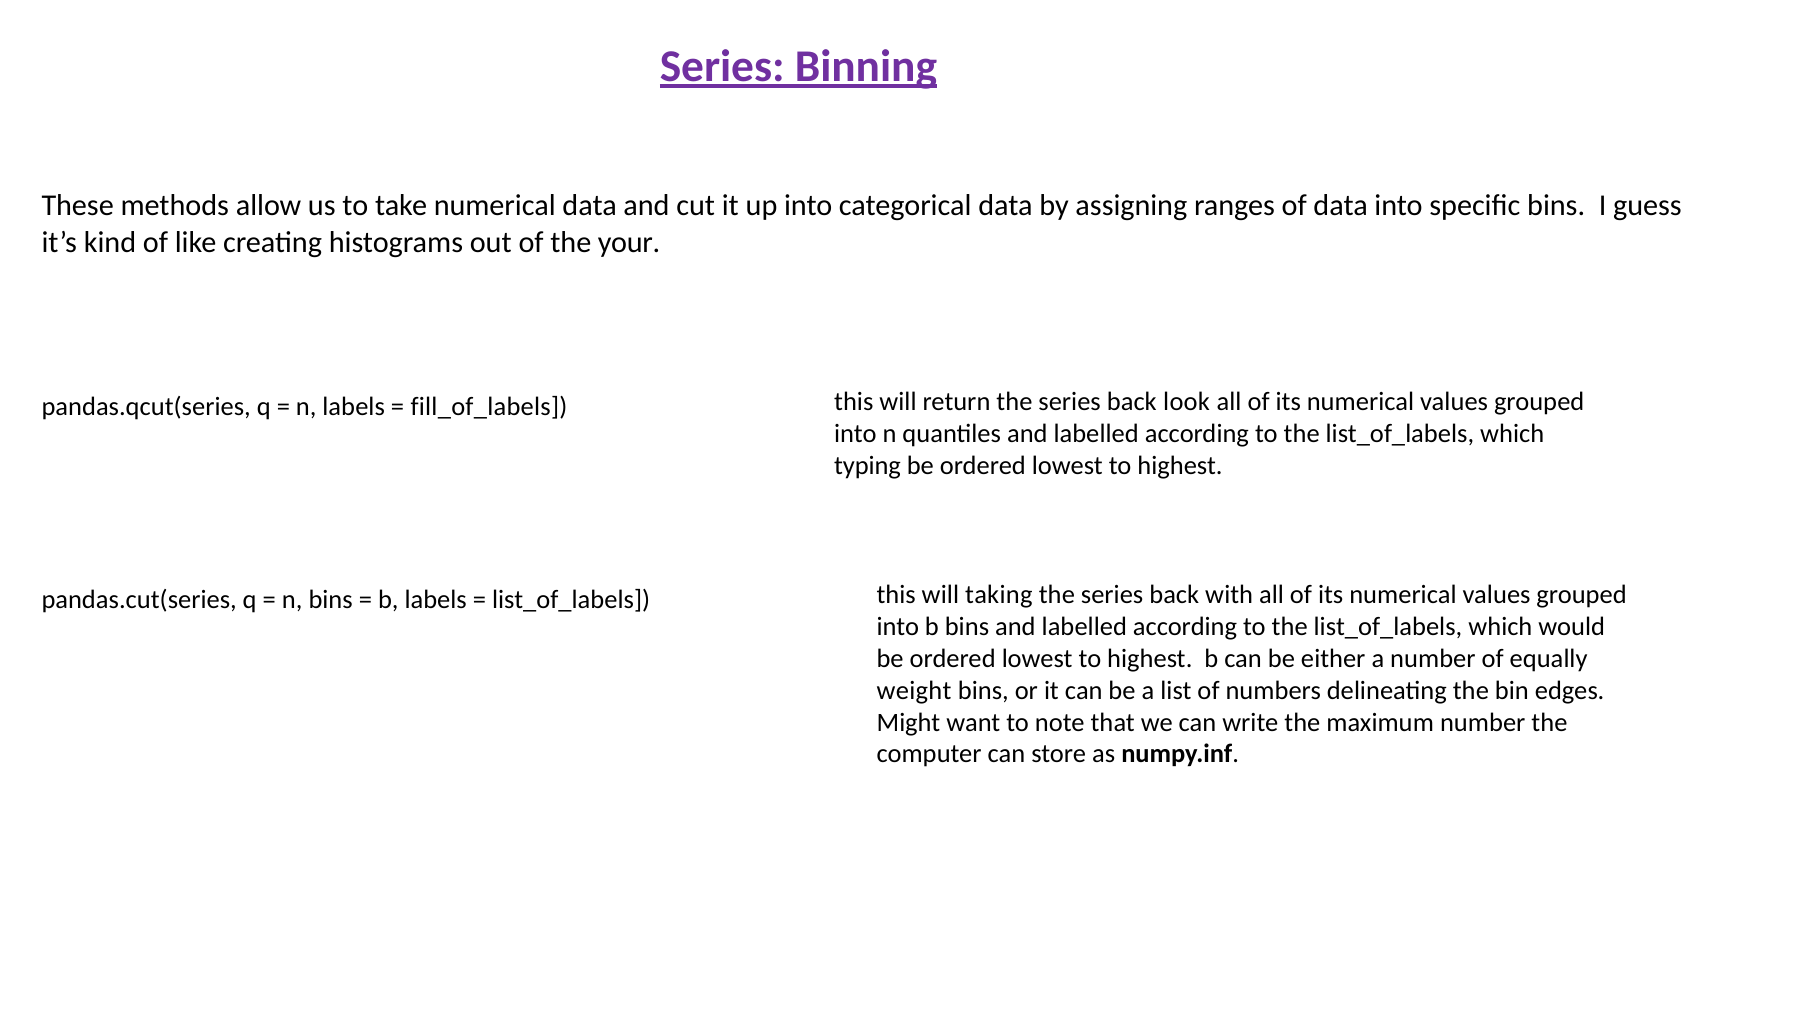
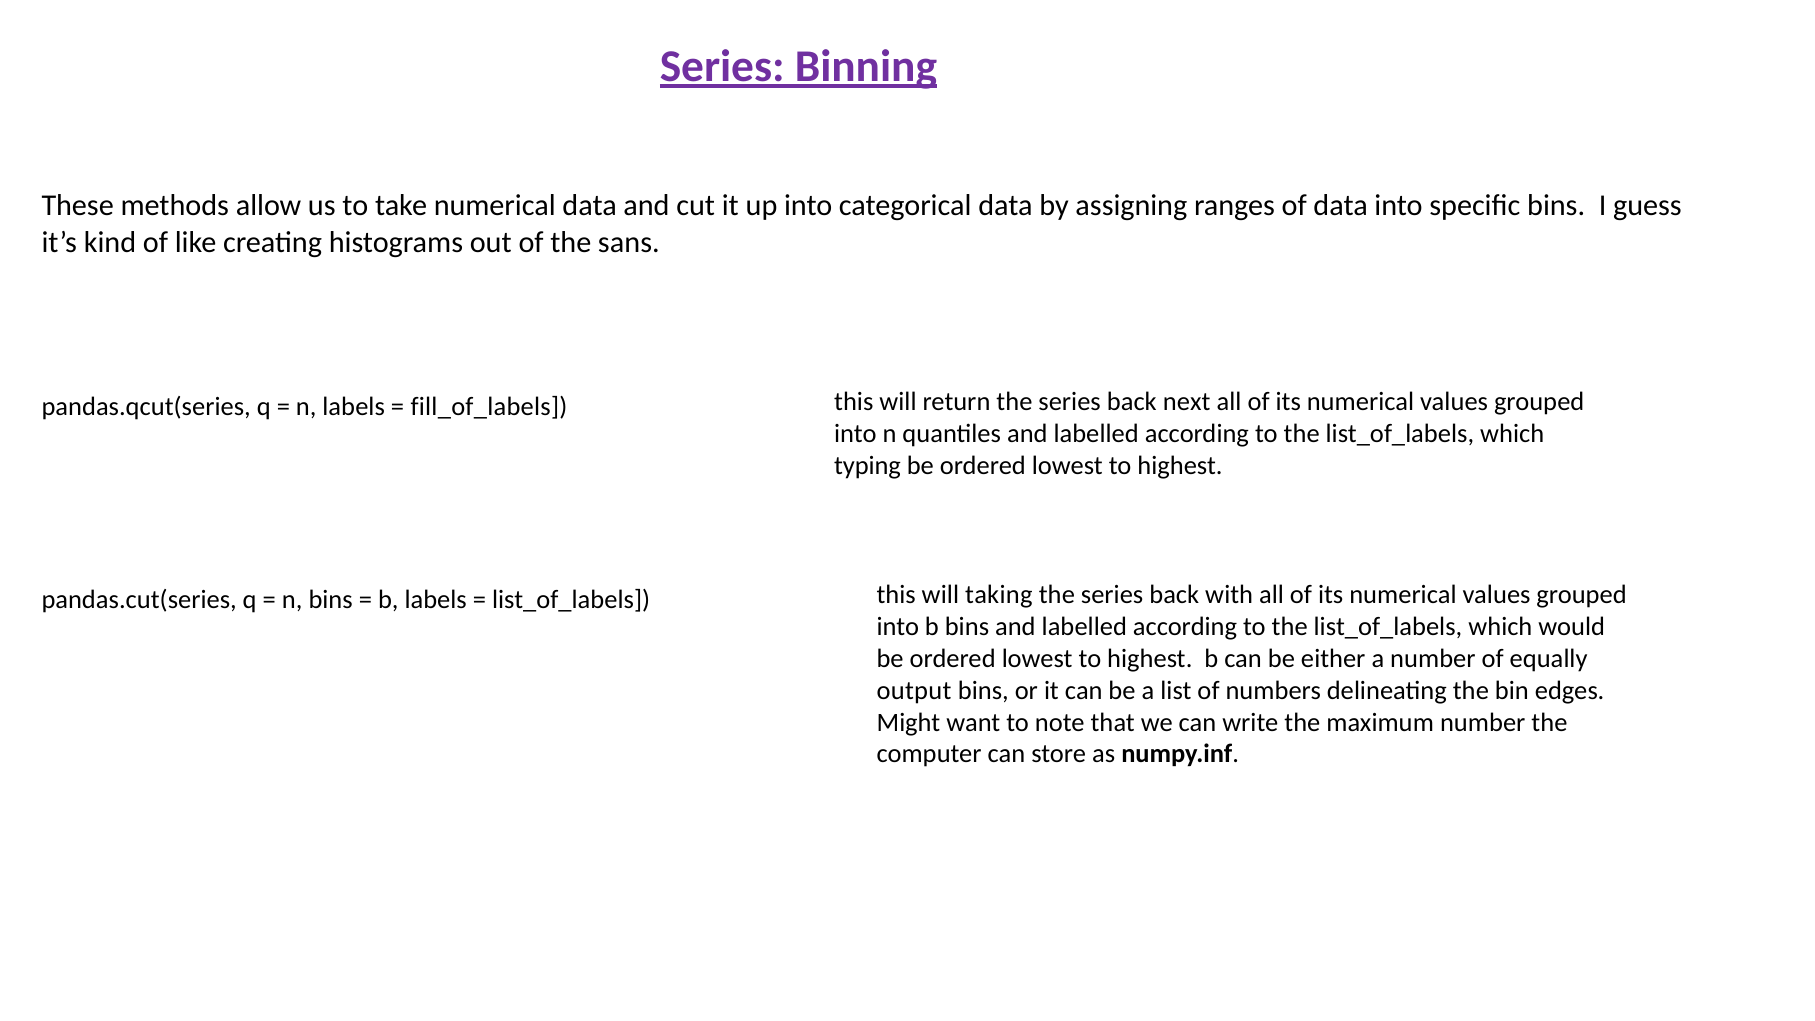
your: your -> sans
look: look -> next
weight: weight -> output
